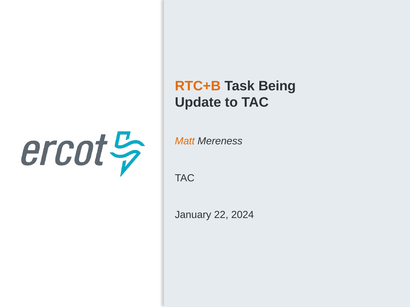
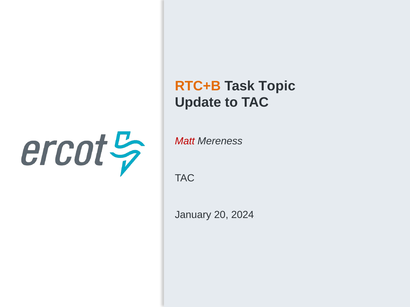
Being: Being -> Topic
Matt colour: orange -> red
22: 22 -> 20
